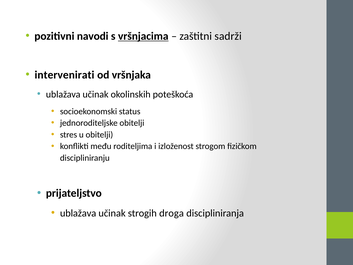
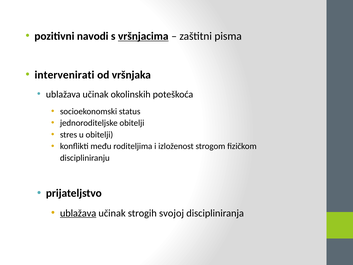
sadrži: sadrži -> pisma
ublažava at (78, 213) underline: none -> present
droga: droga -> svojoj
